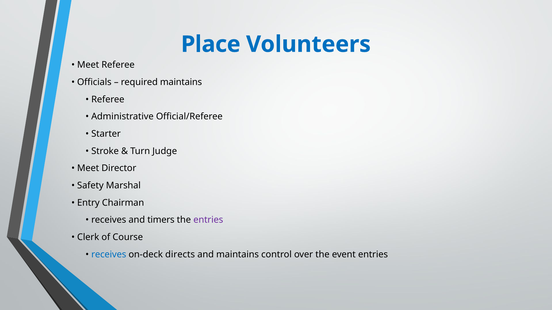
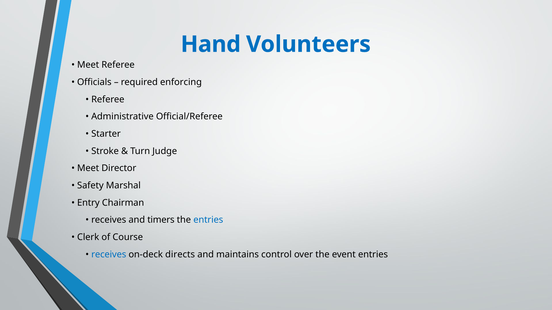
Place: Place -> Hand
required maintains: maintains -> enforcing
entries at (208, 220) colour: purple -> blue
